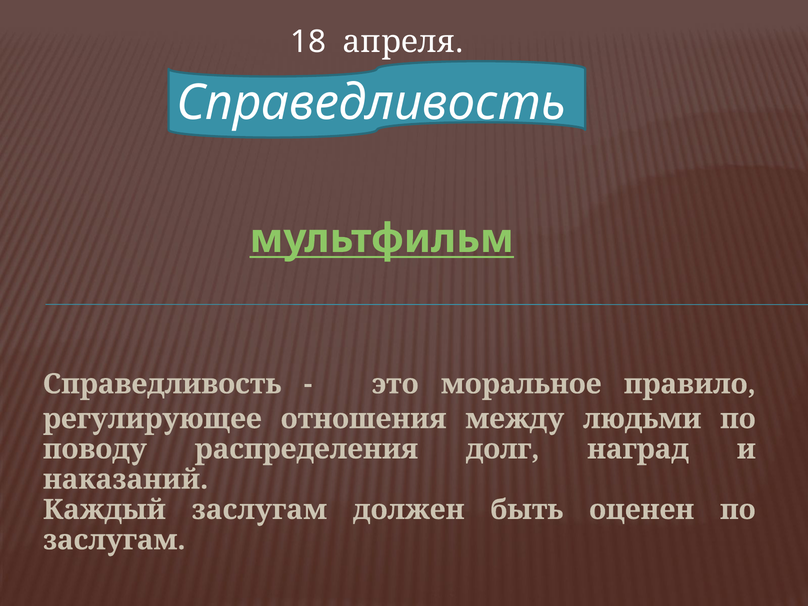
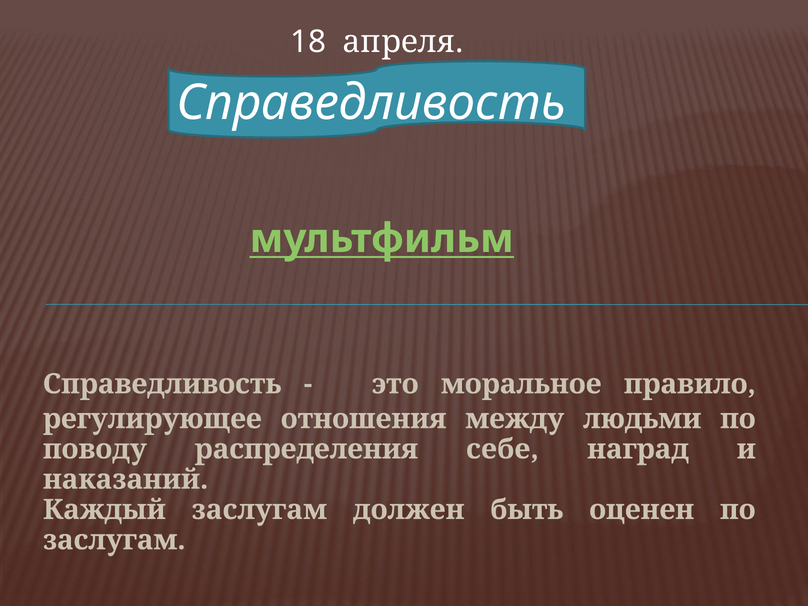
долг: долг -> себе
